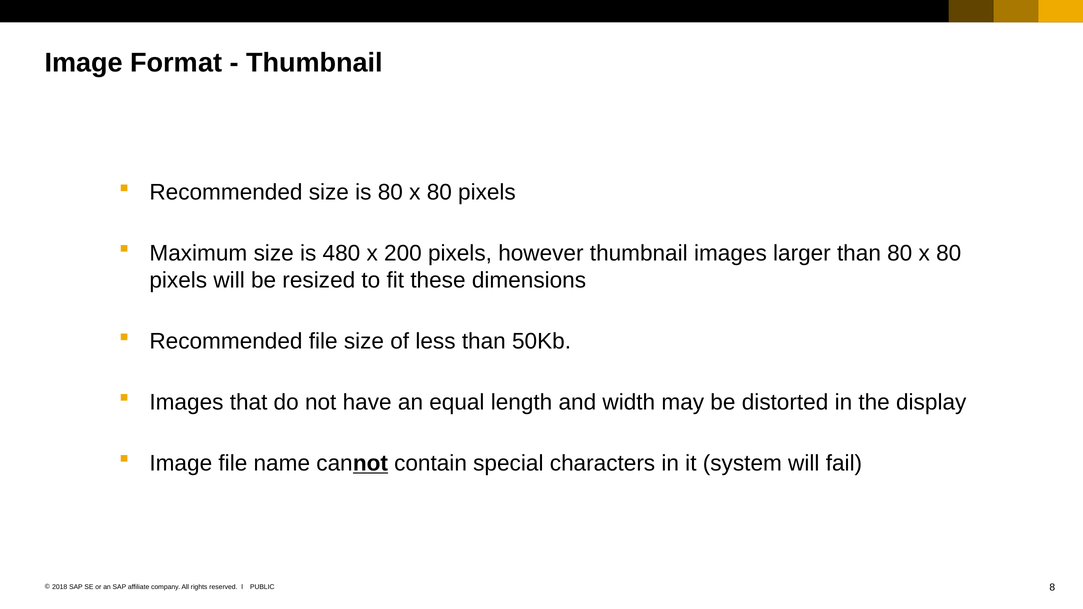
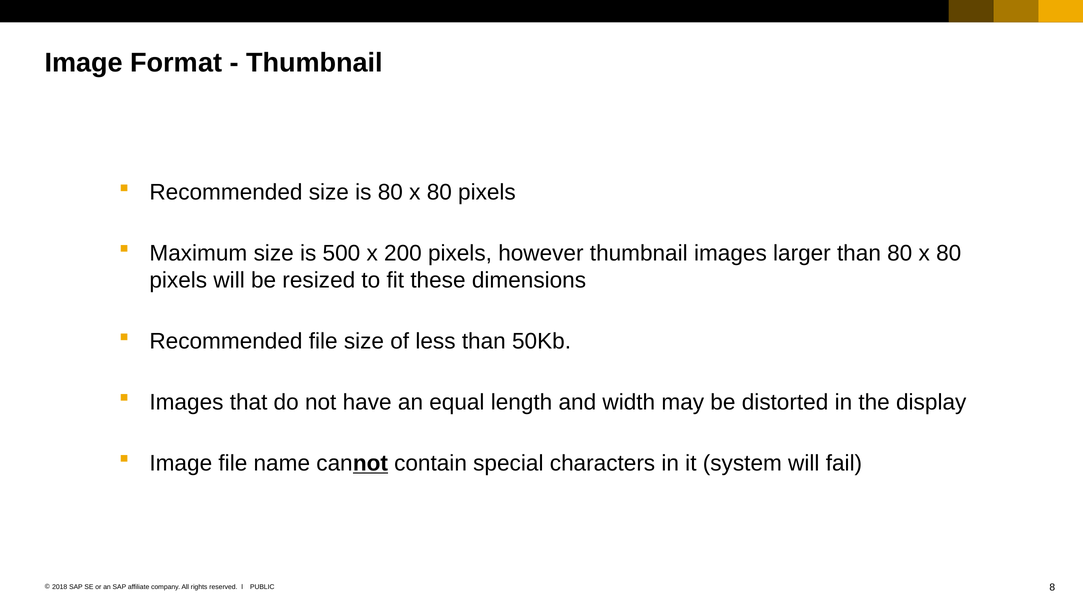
480: 480 -> 500
